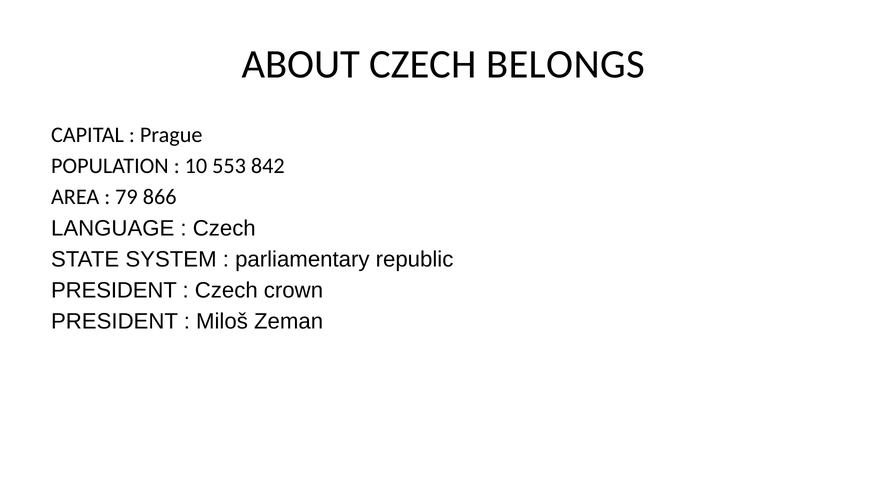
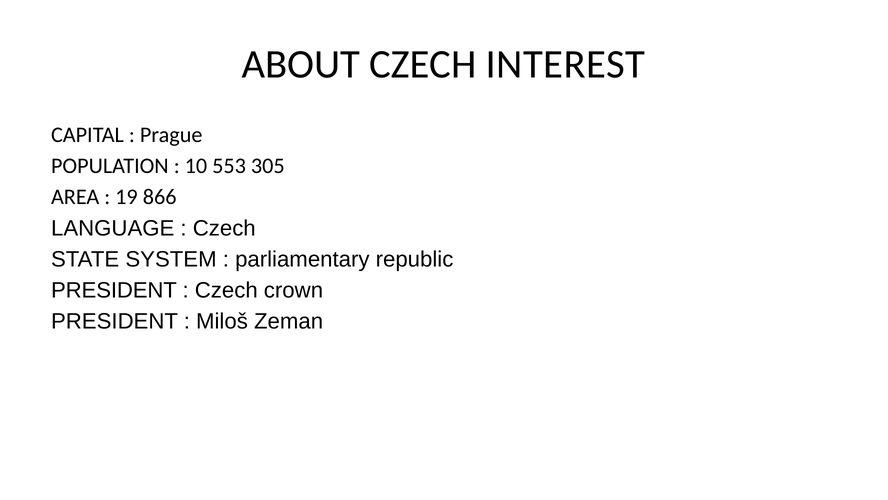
BELONGS: BELONGS -> INTEREST
842: 842 -> 305
79: 79 -> 19
